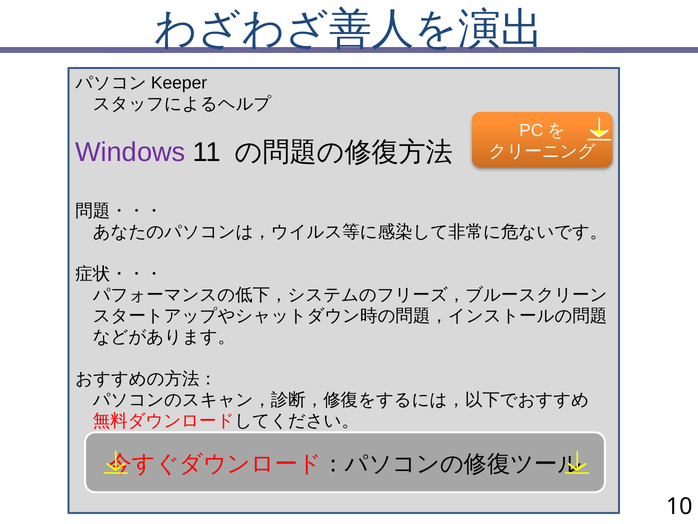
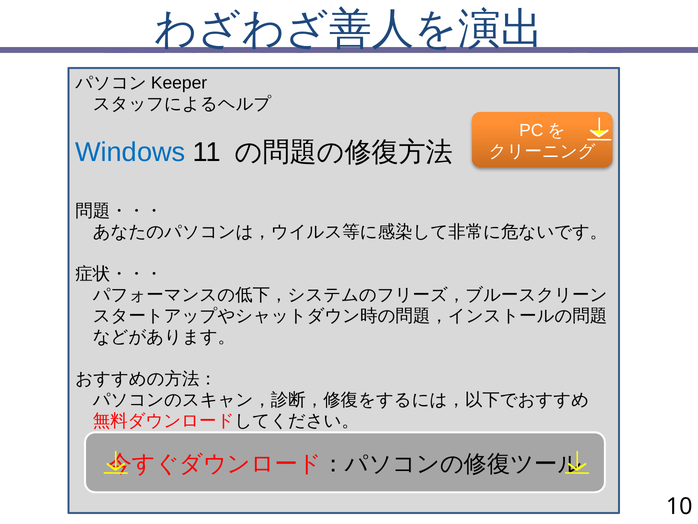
Windows colour: purple -> blue
